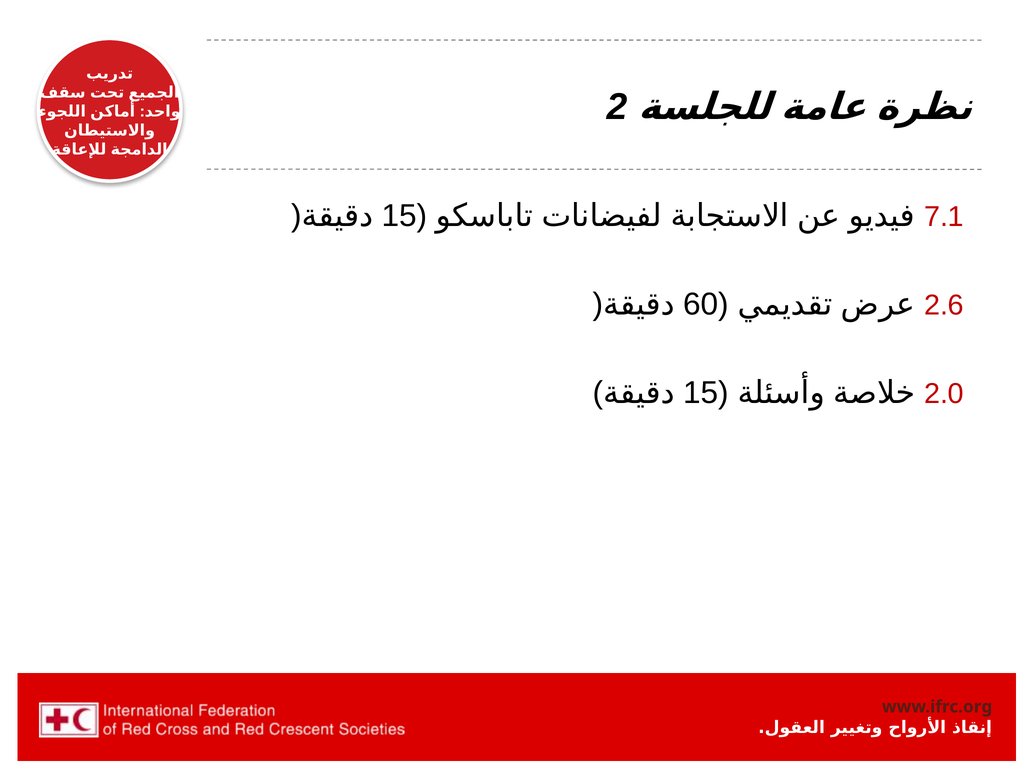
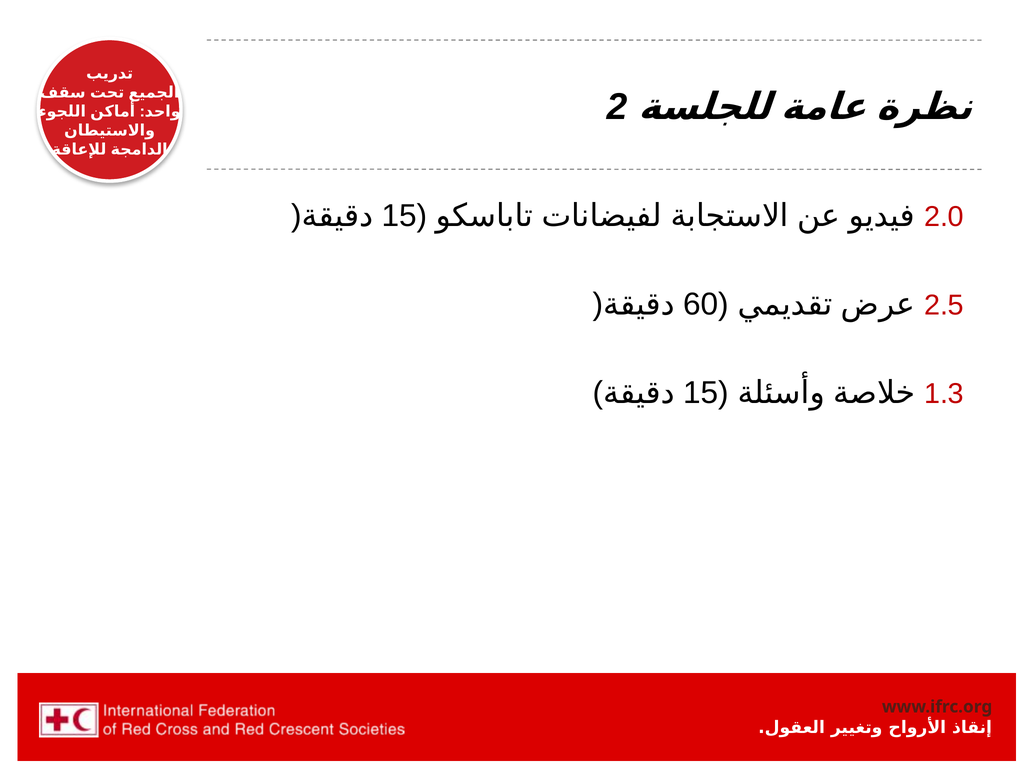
7.1: 7.1 -> 2.0
2.6: 2.6 -> 2.5
2.0: 2.0 -> 1.3
